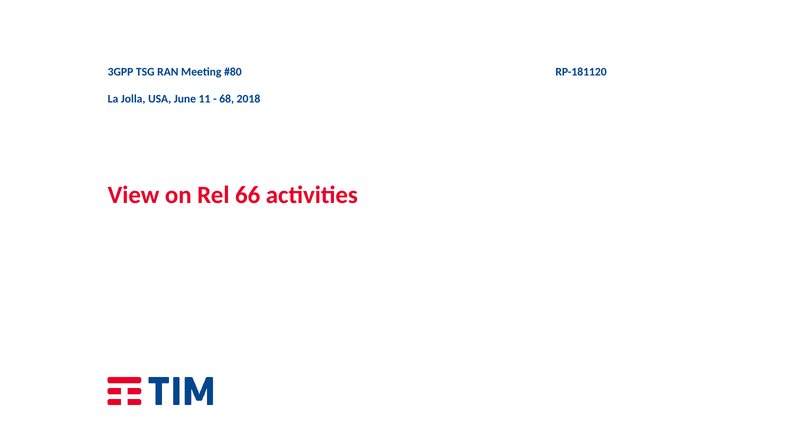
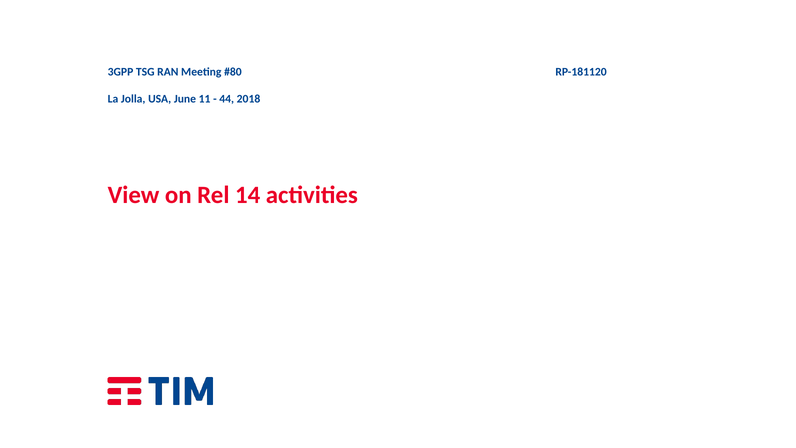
68: 68 -> 44
66: 66 -> 14
